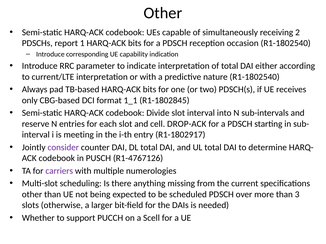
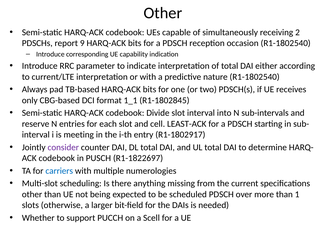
1: 1 -> 9
DROP-ACK: DROP-ACK -> LEAST-ACK
R1-4767126: R1-4767126 -> R1-1822697
carriers colour: purple -> blue
3: 3 -> 1
